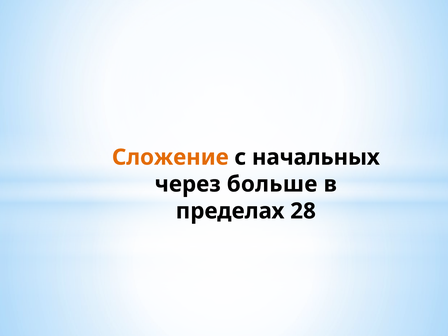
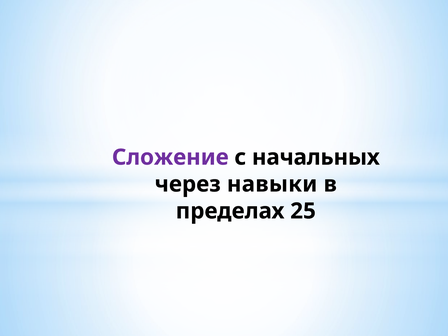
Сложение colour: orange -> purple
больше: больше -> навыки
28: 28 -> 25
